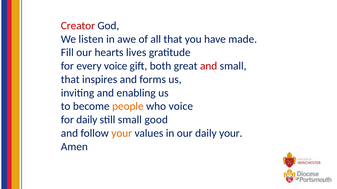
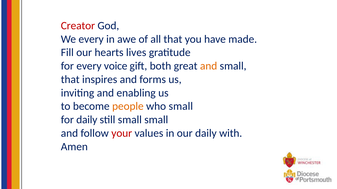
We listen: listen -> every
and at (209, 66) colour: red -> orange
who voice: voice -> small
small good: good -> small
your at (122, 134) colour: orange -> red
daily your: your -> with
